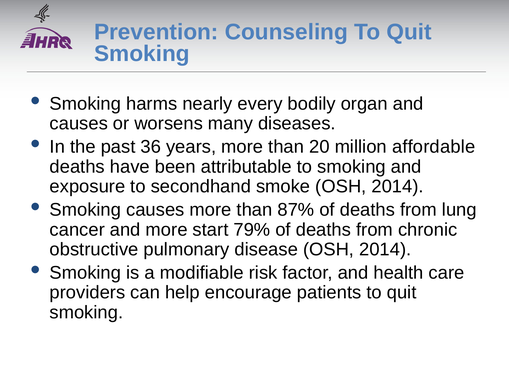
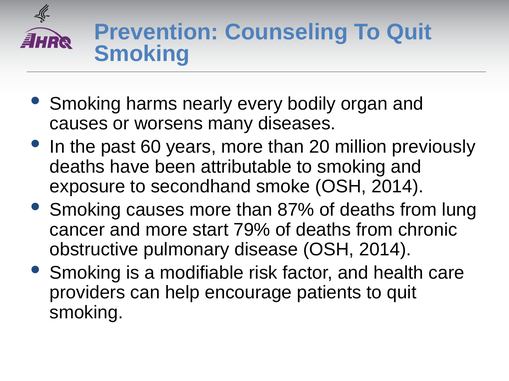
36: 36 -> 60
affordable: affordable -> previously
